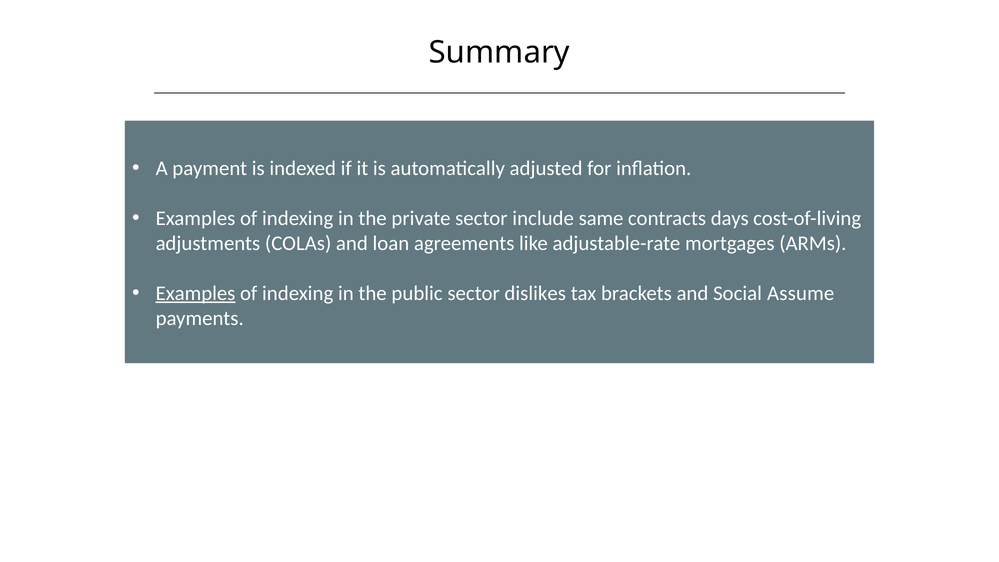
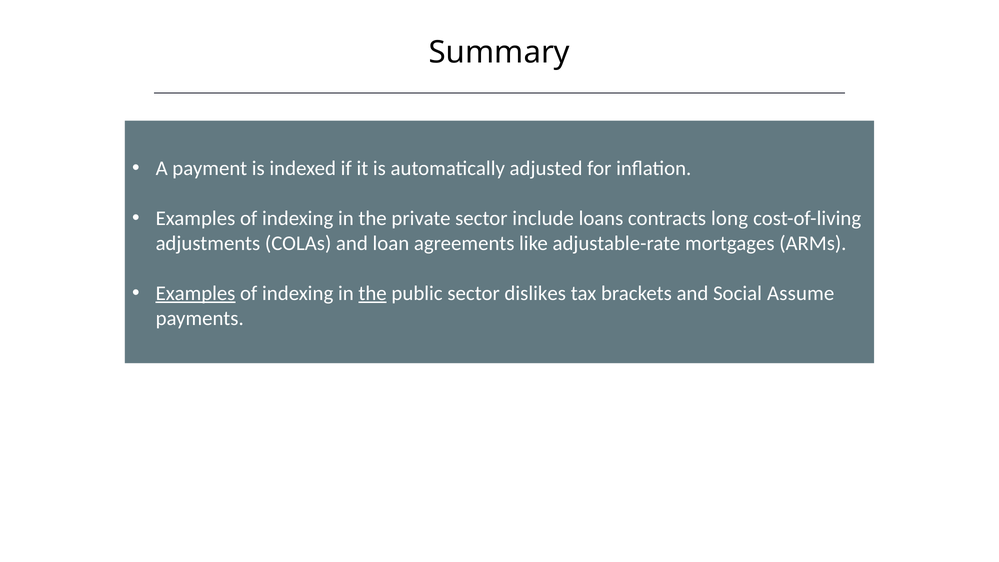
same: same -> loans
days: days -> long
the at (373, 293) underline: none -> present
